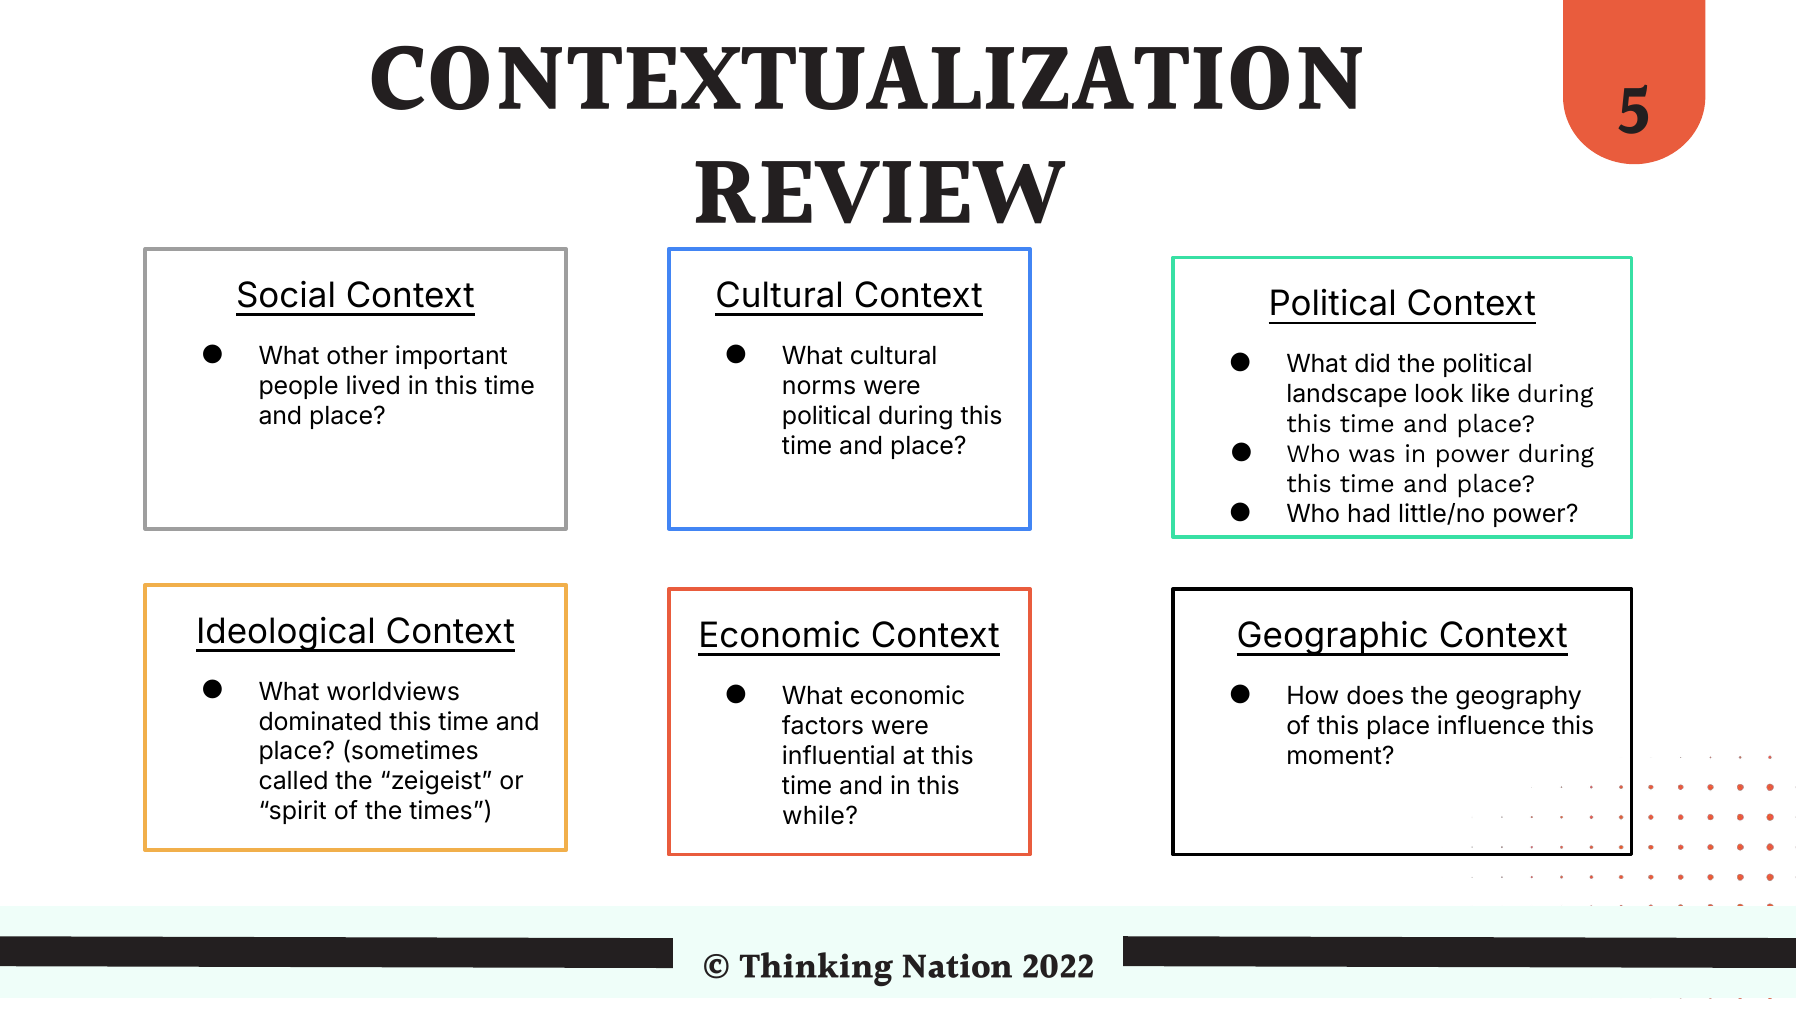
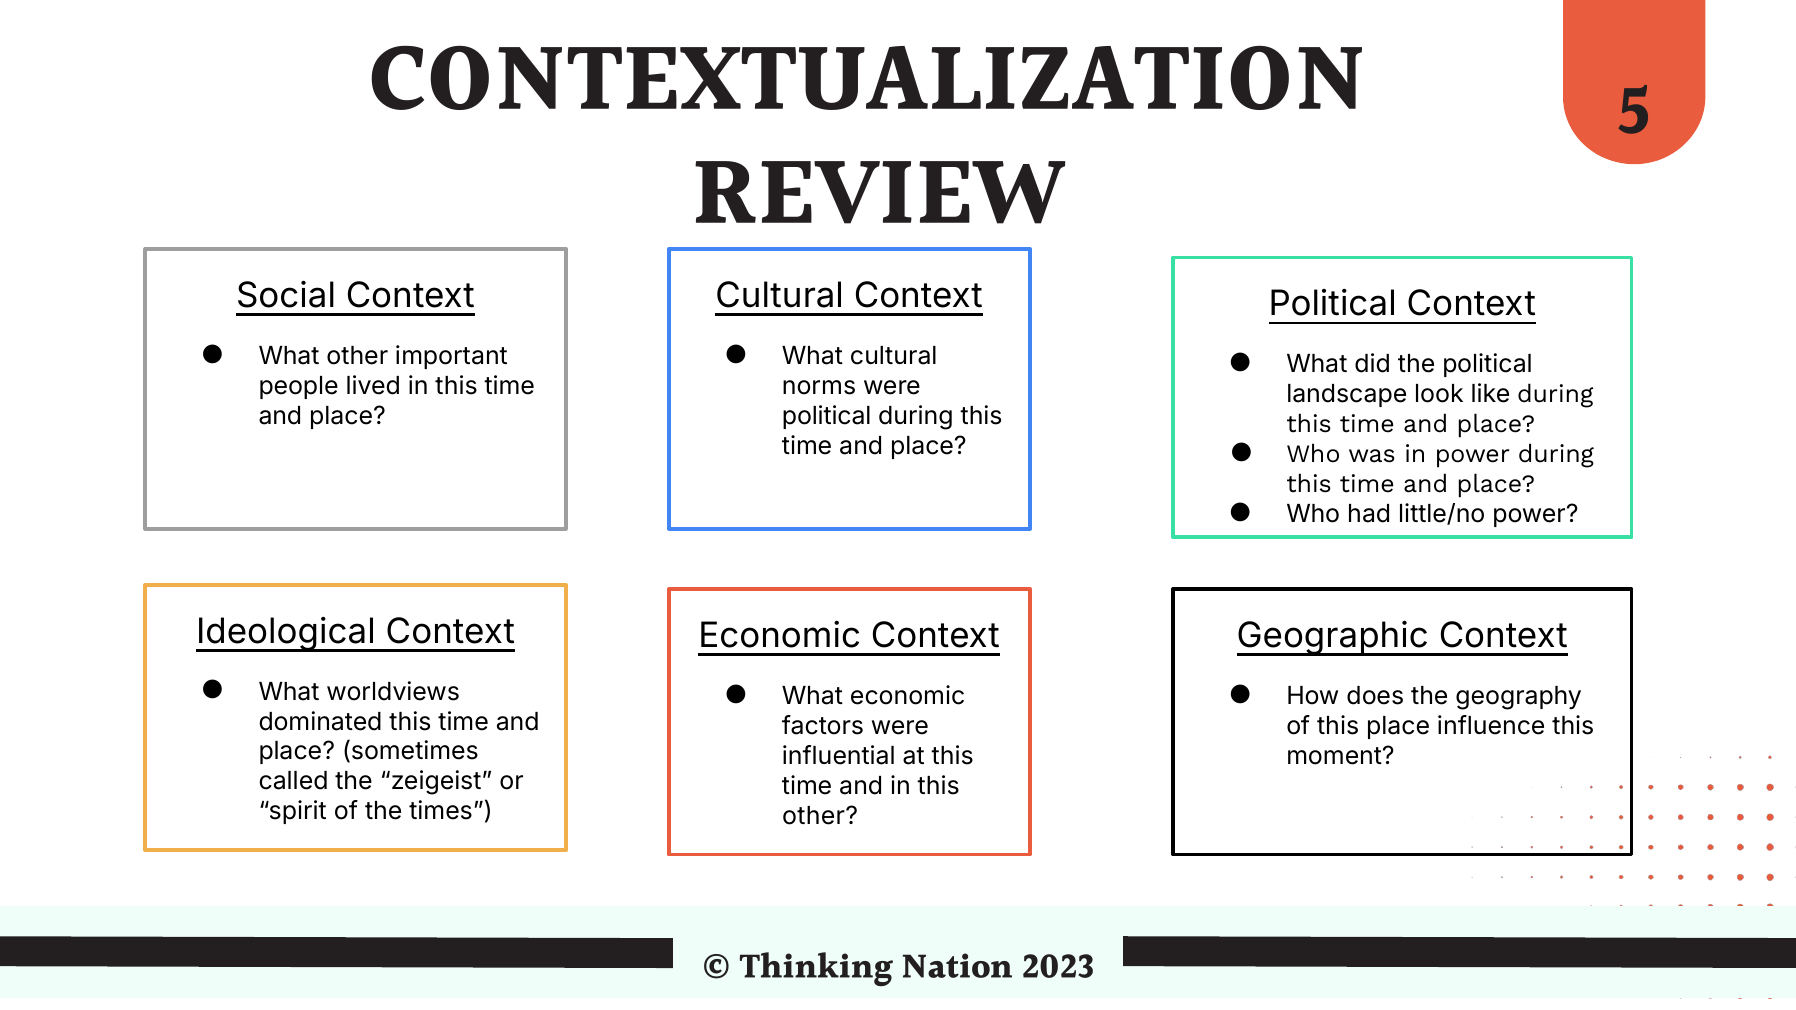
while at (820, 816): while -> other
2022: 2022 -> 2023
